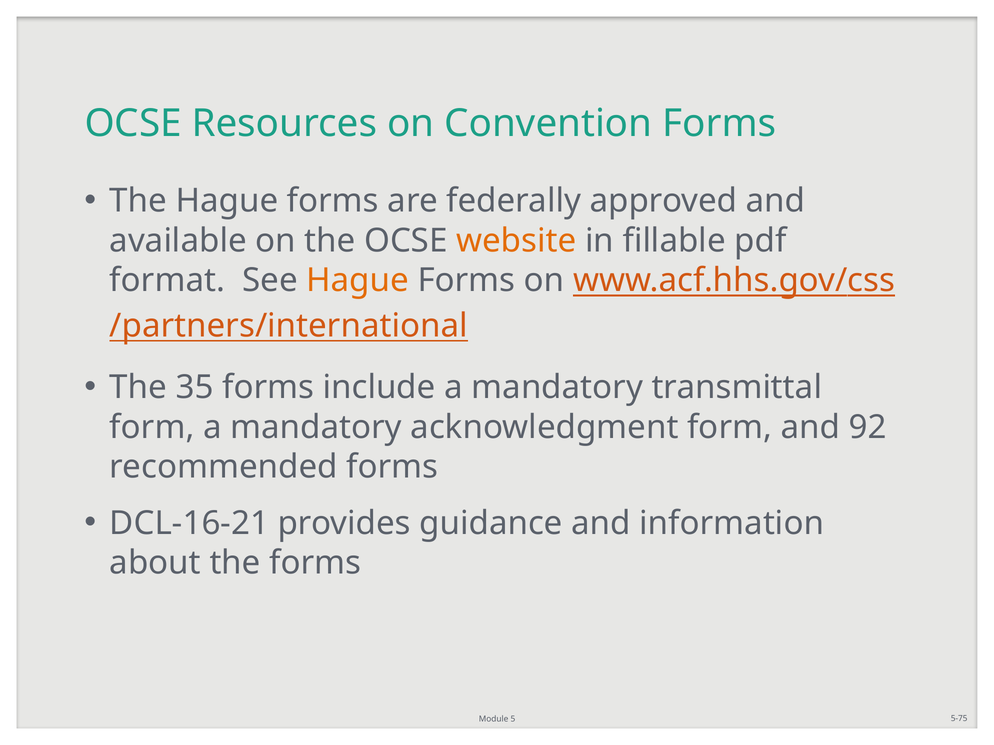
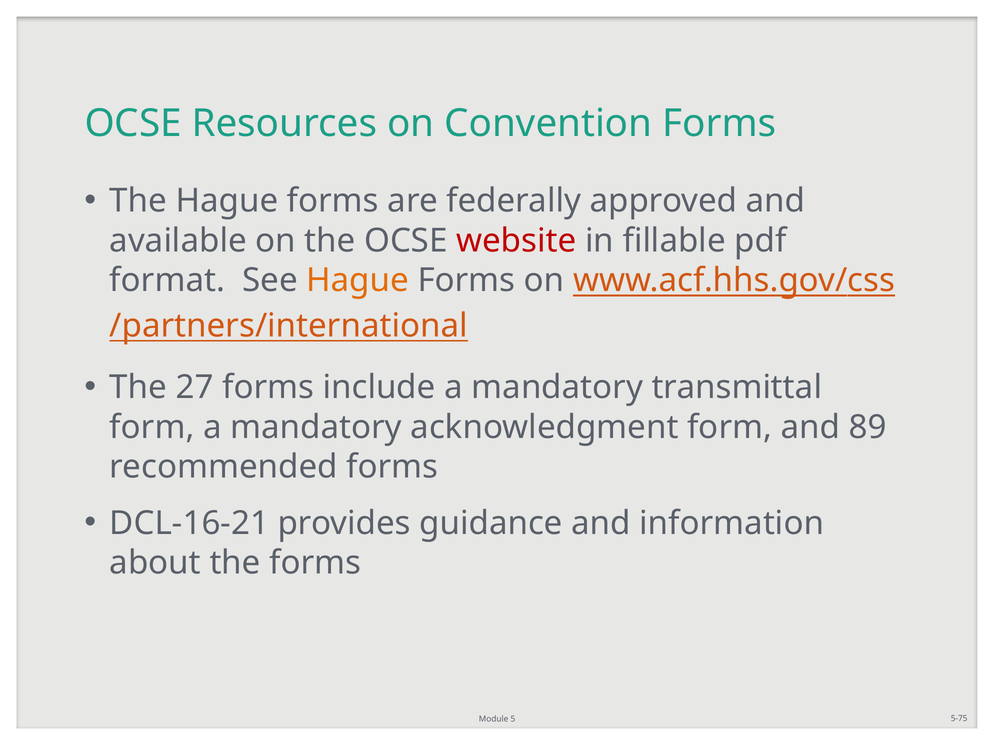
website colour: orange -> red
35: 35 -> 27
92: 92 -> 89
